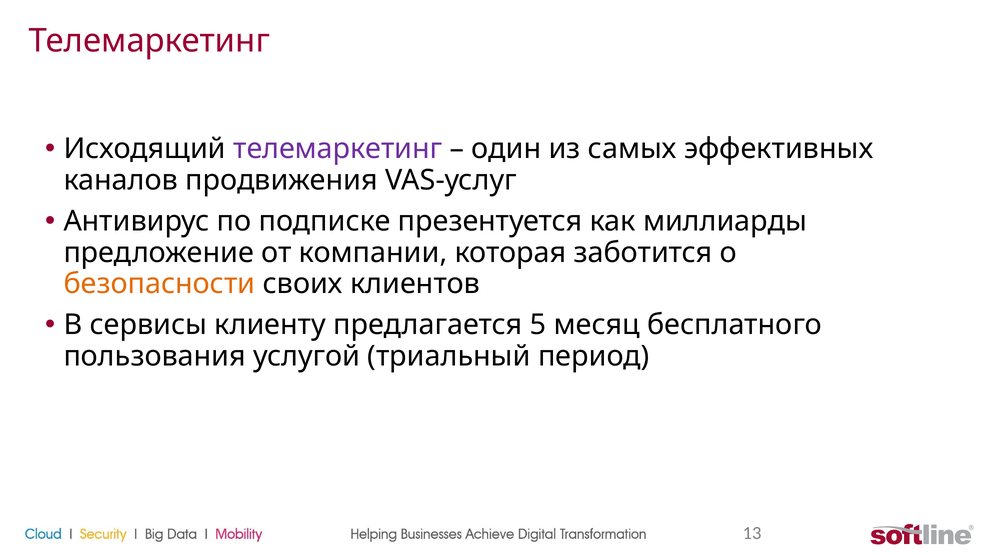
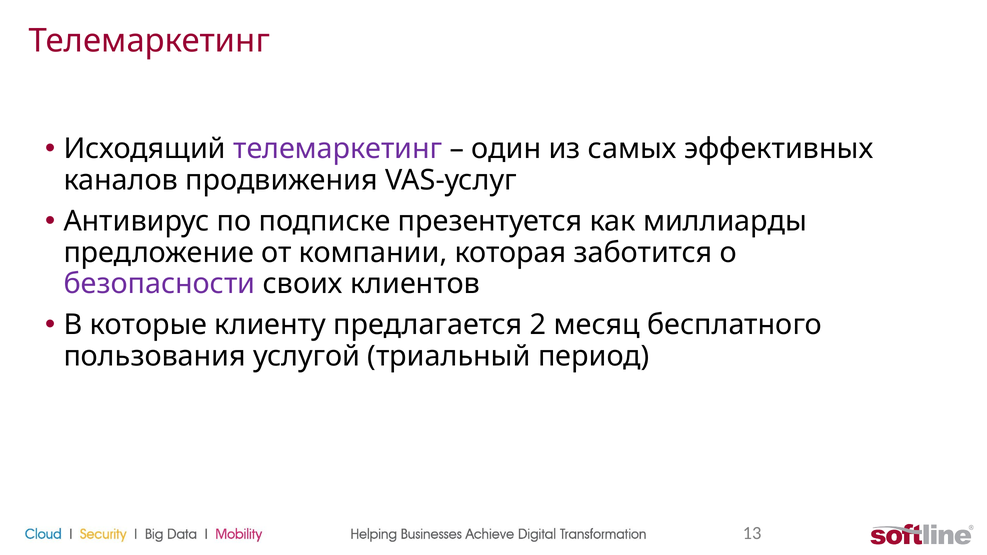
безопасности colour: orange -> purple
сервисы: сервисы -> которые
5: 5 -> 2
